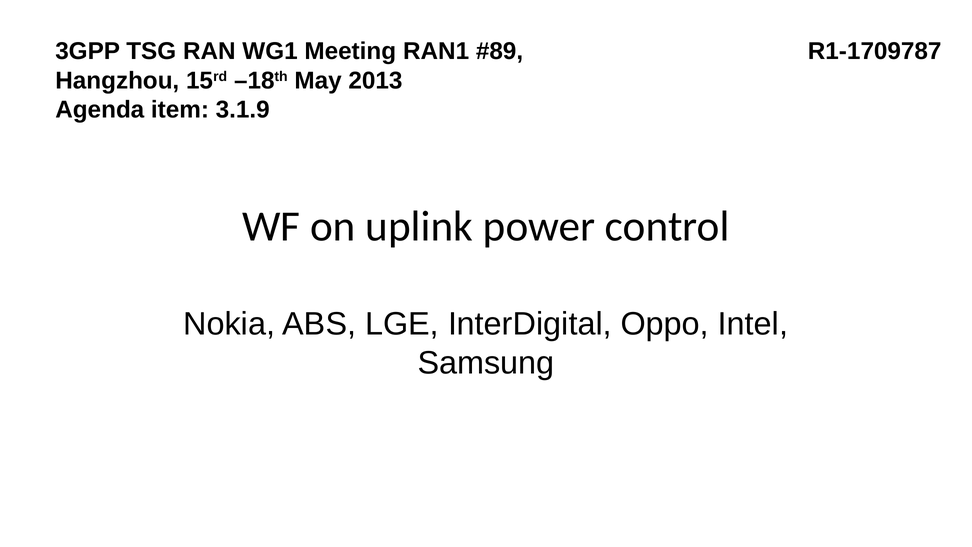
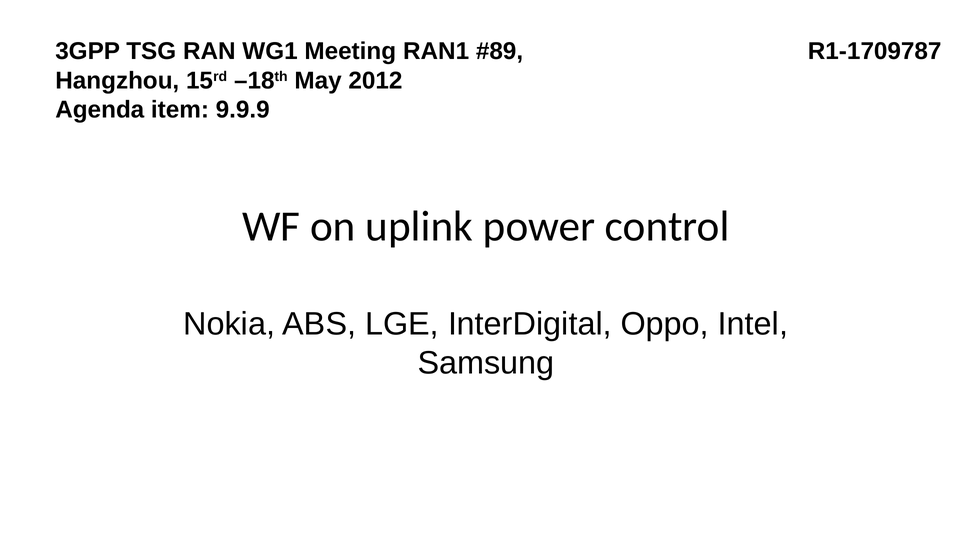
2013: 2013 -> 2012
3.1.9: 3.1.9 -> 9.9.9
